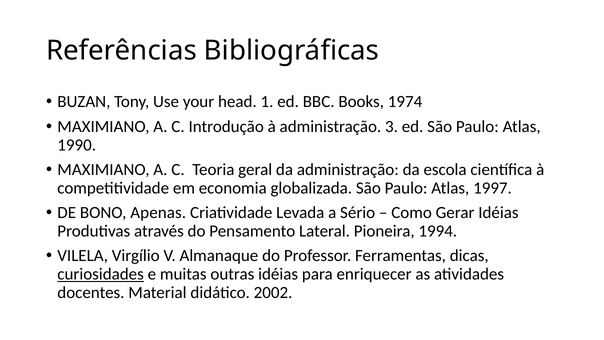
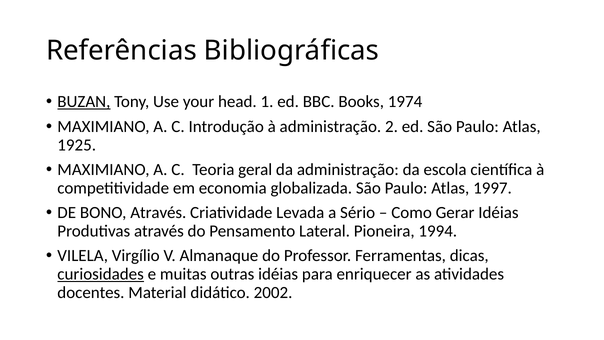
BUZAN underline: none -> present
3: 3 -> 2
1990: 1990 -> 1925
BONO Apenas: Apenas -> Através
